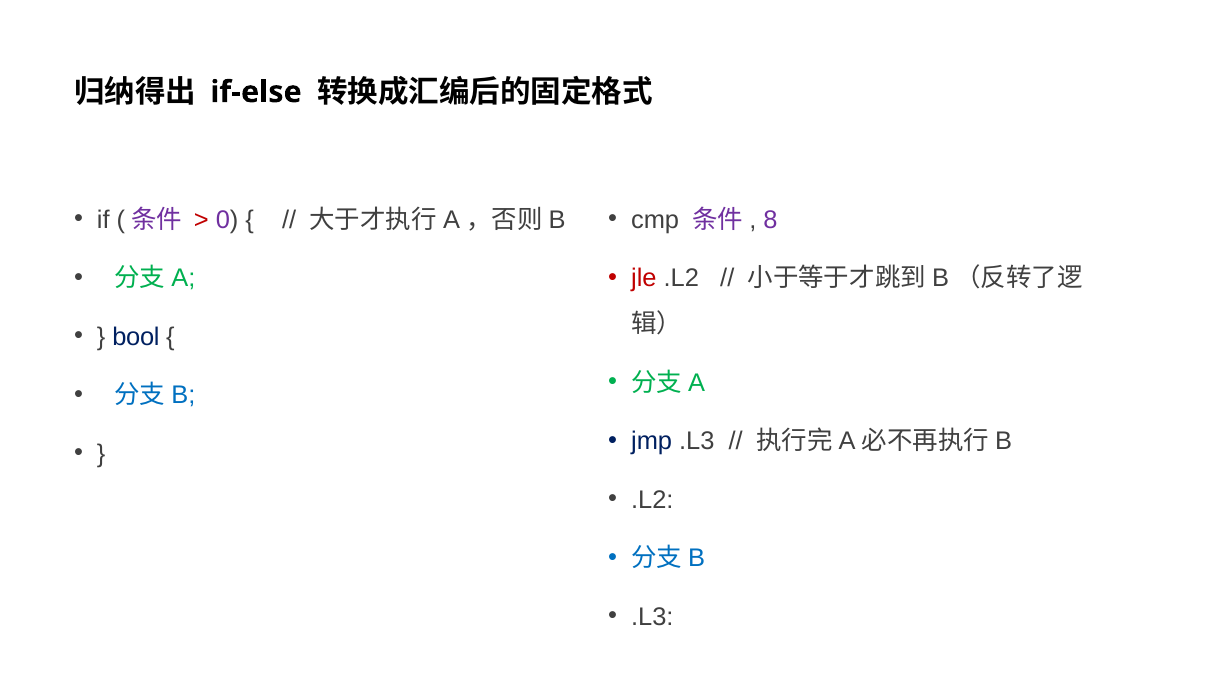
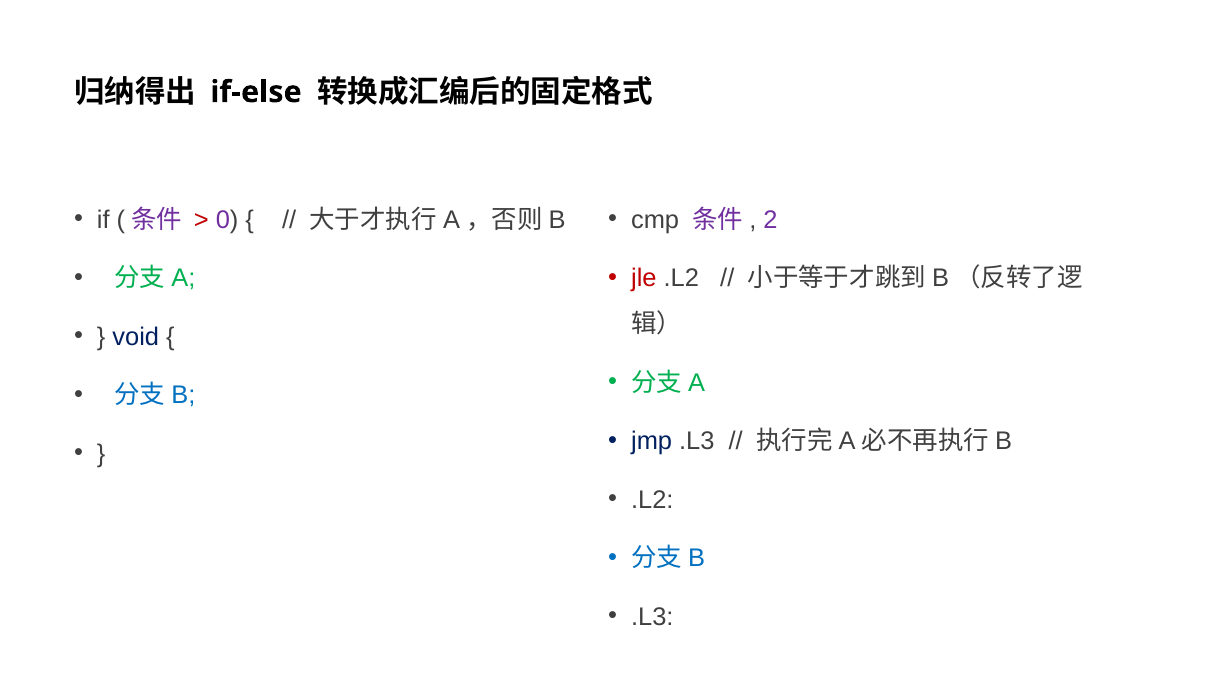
8: 8 -> 2
bool: bool -> void
